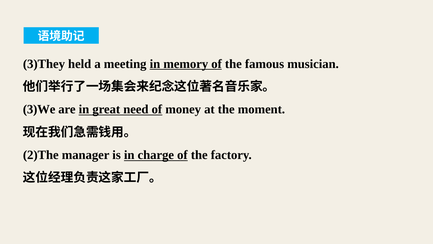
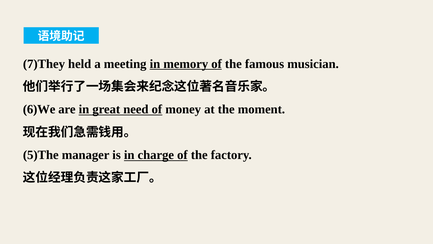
3)They: 3)They -> 7)They
3)We: 3)We -> 6)We
2)The: 2)The -> 5)The
